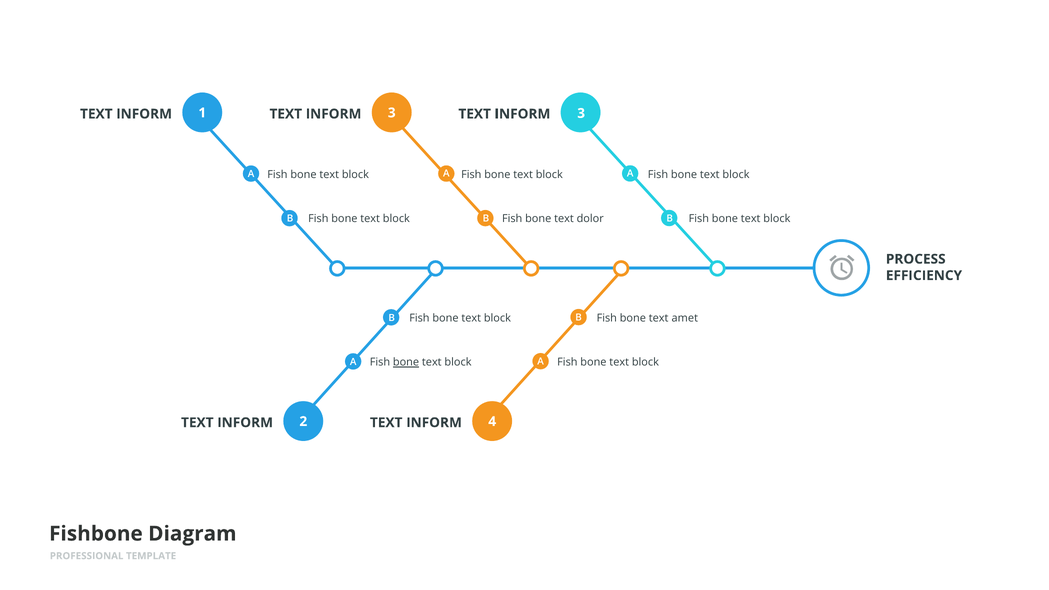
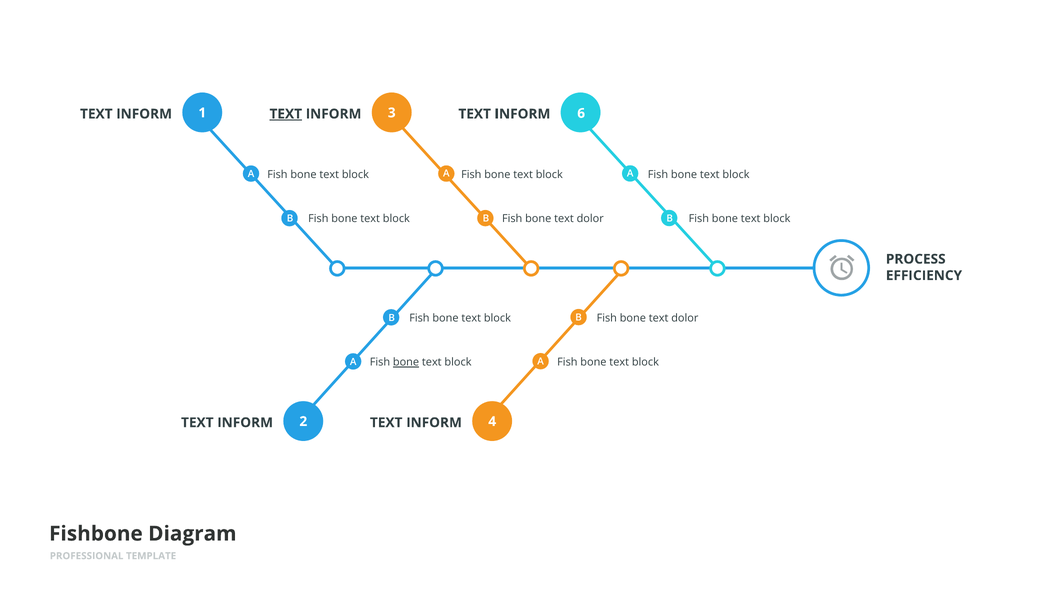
TEXT at (286, 114) underline: none -> present
3 at (581, 113): 3 -> 6
amet at (685, 318): amet -> dolor
